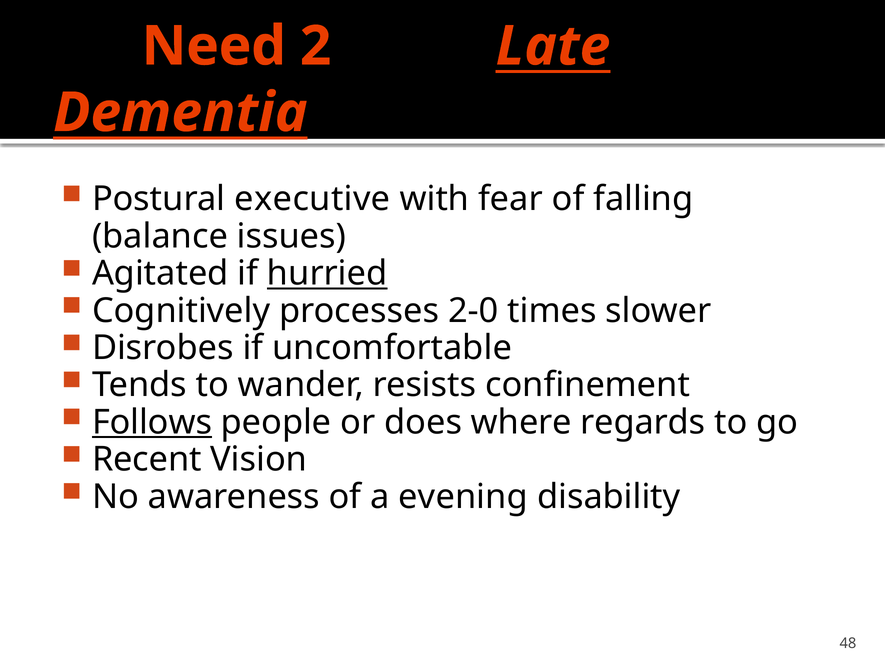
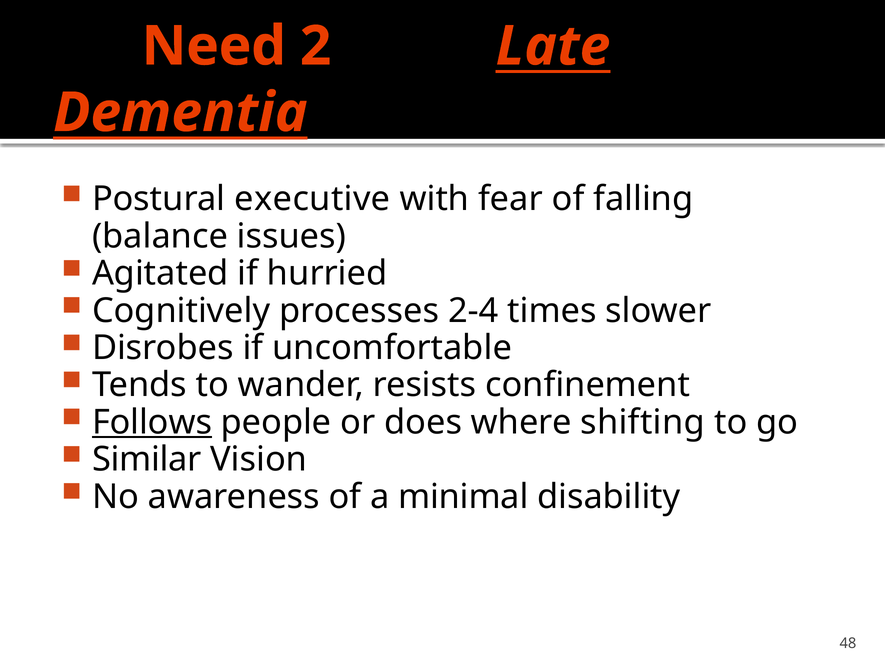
hurried underline: present -> none
2-0: 2-0 -> 2-4
regards: regards -> shifting
Recent: Recent -> Similar
evening: evening -> minimal
